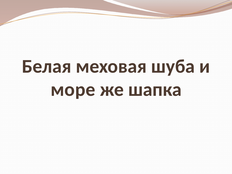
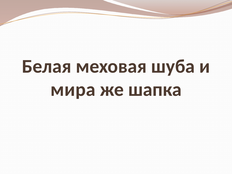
море: море -> мира
